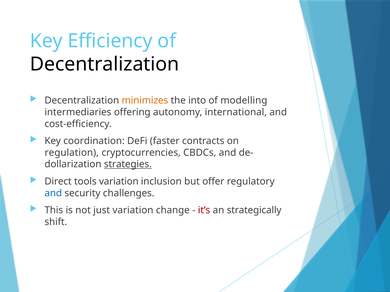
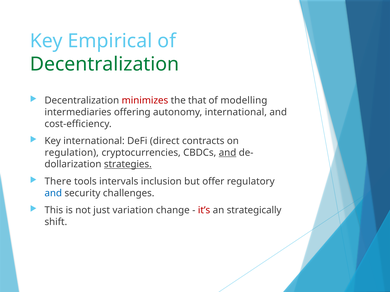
Efficiency: Efficiency -> Empirical
Decentralization at (105, 64) colour: black -> green
minimizes colour: orange -> red
into: into -> that
Key coordination: coordination -> international
faster: faster -> direct
and at (228, 153) underline: none -> present
Direct: Direct -> There
tools variation: variation -> intervals
